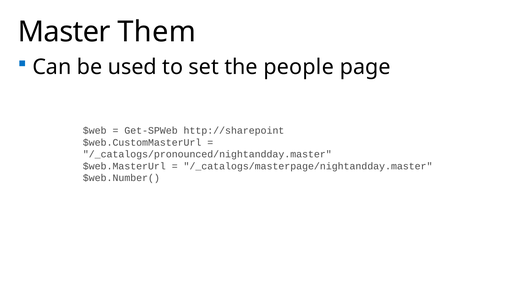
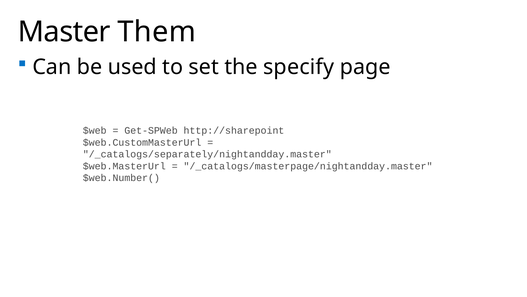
people: people -> specify
/_catalogs/pronounced/nightandday.master: /_catalogs/pronounced/nightandday.master -> /_catalogs/separately/nightandday.master
